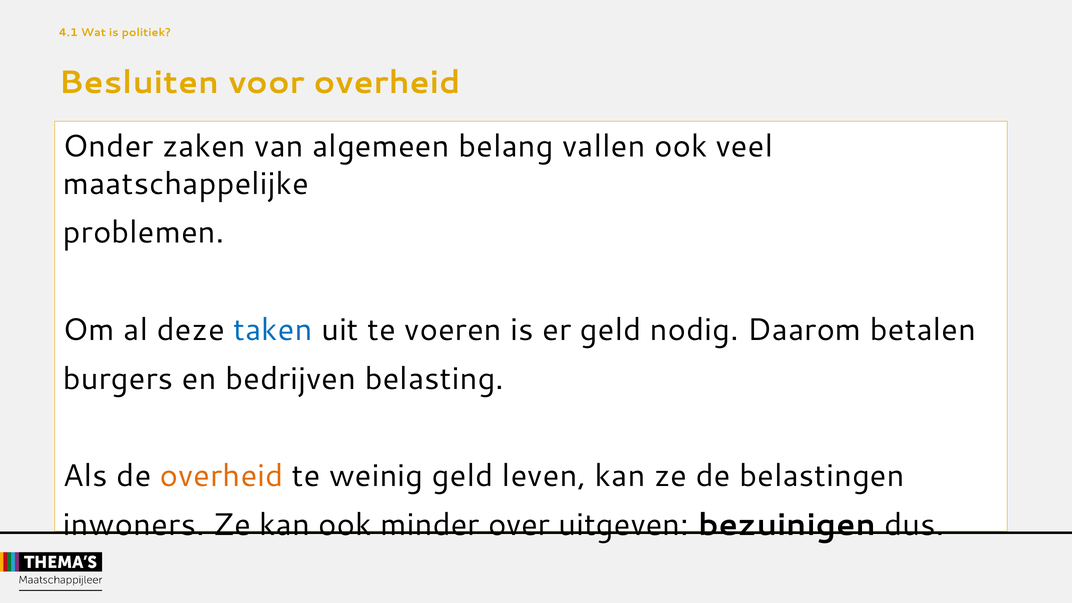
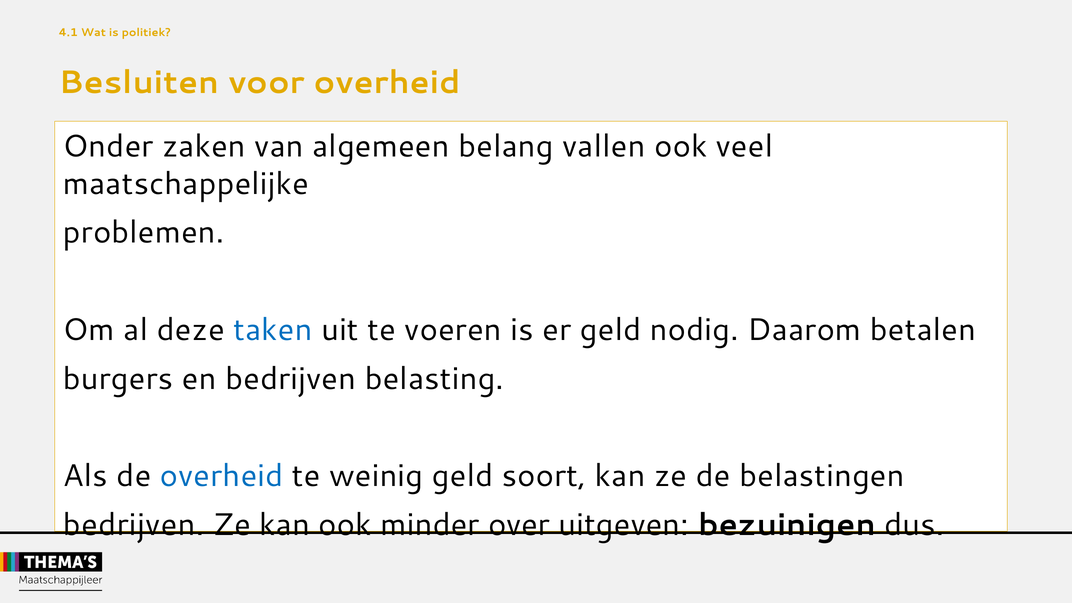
overheid at (222, 476) colour: orange -> blue
leven: leven -> soort
inwoners at (134, 525): inwoners -> bedrijven
